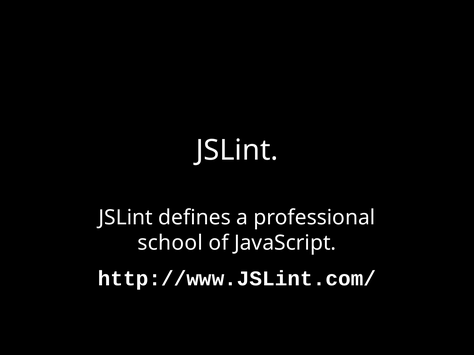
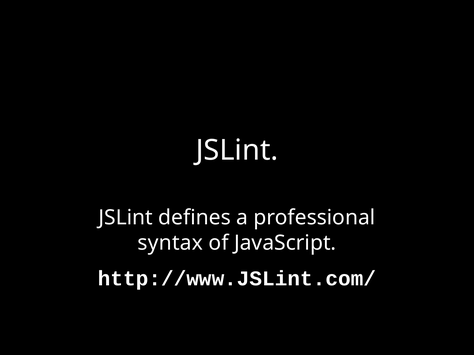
school: school -> syntax
